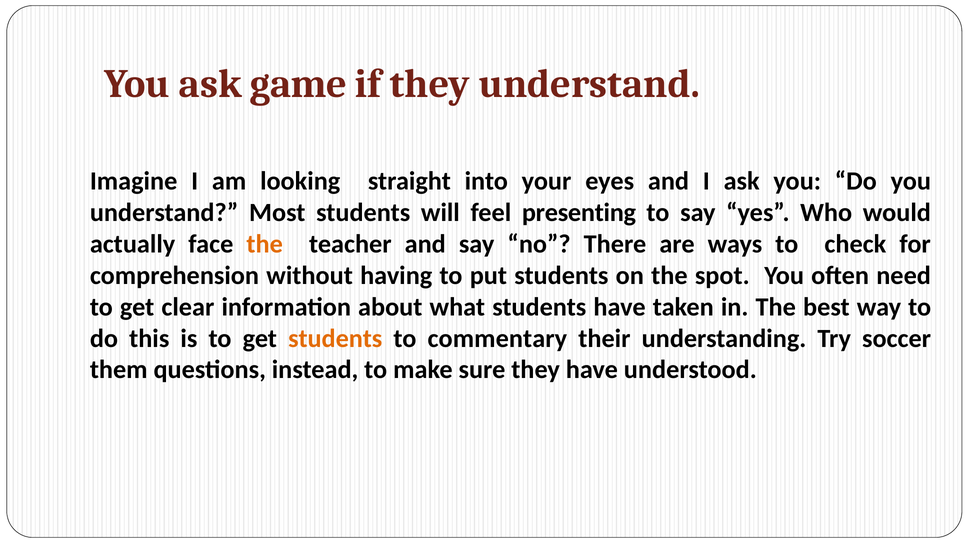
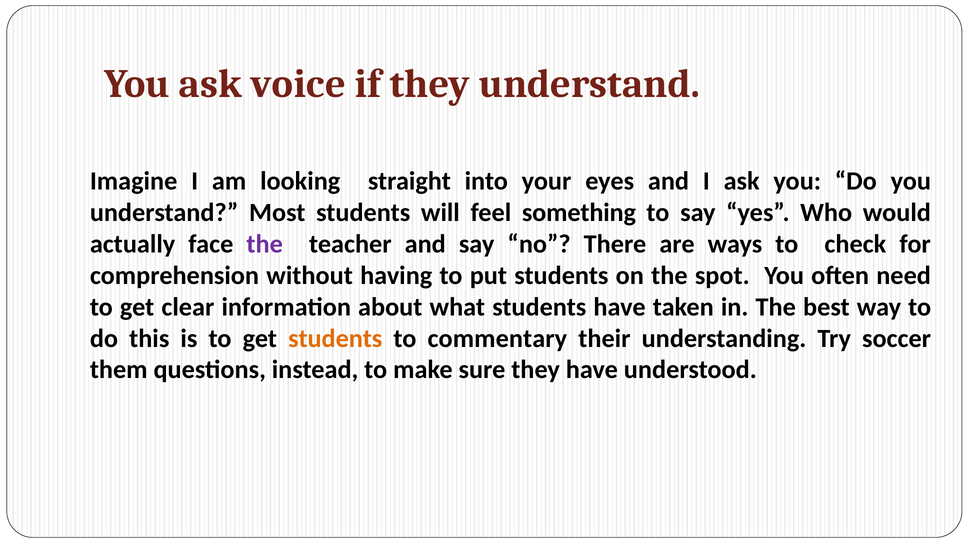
game: game -> voice
presenting: presenting -> something
the at (265, 244) colour: orange -> purple
